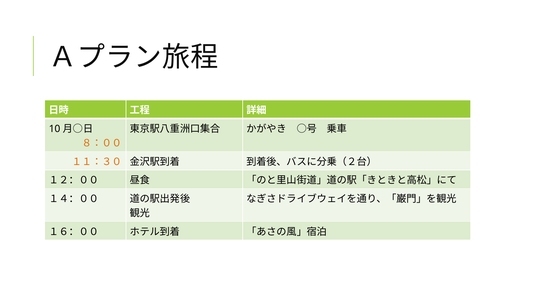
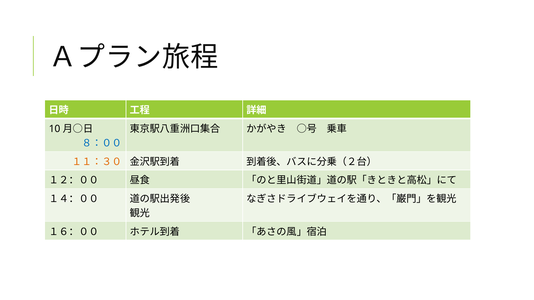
８：００ colour: orange -> blue
